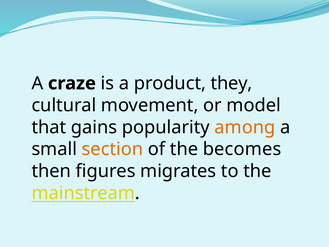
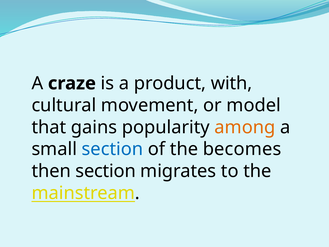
they: they -> with
section at (112, 149) colour: orange -> blue
then figures: figures -> section
